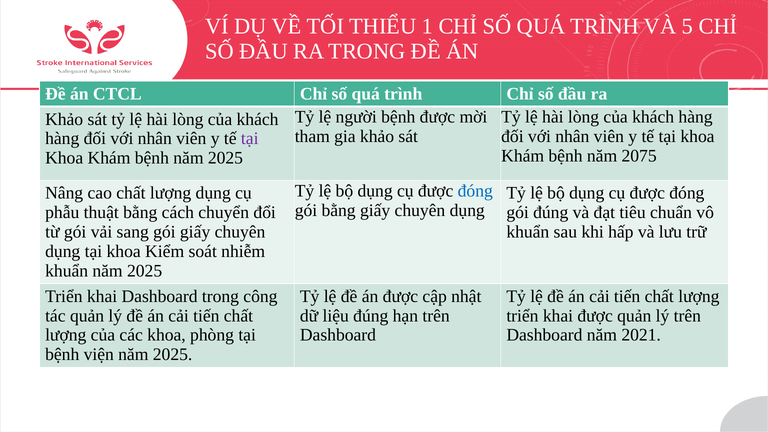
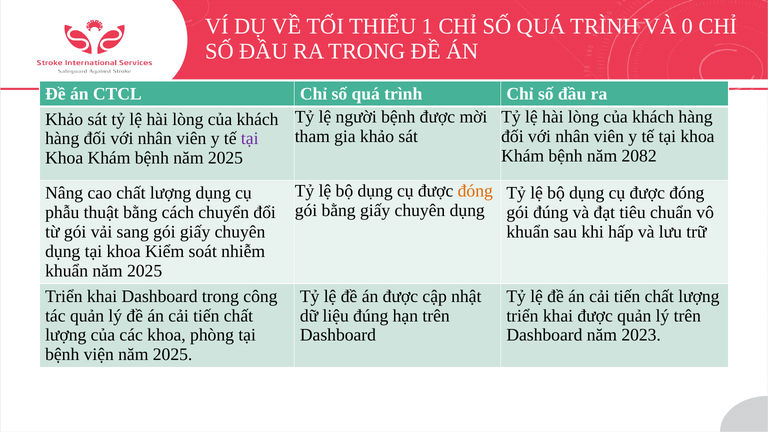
5: 5 -> 0
2075: 2075 -> 2082
đóng at (475, 191) colour: blue -> orange
2021: 2021 -> 2023
